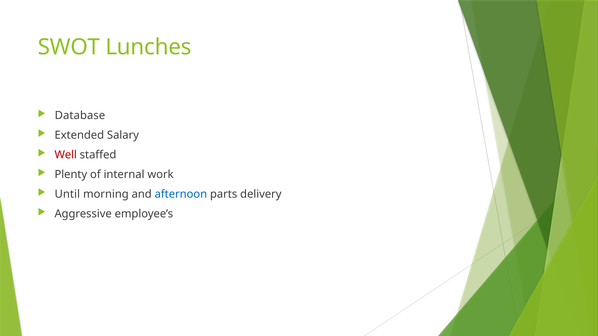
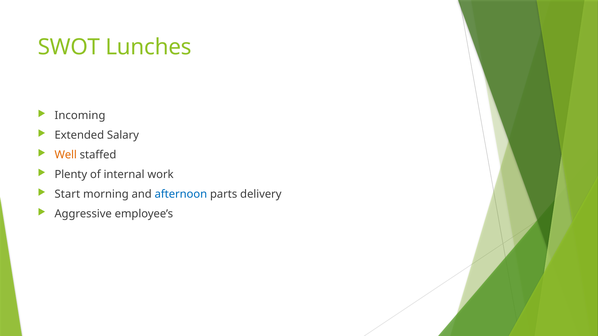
Database: Database -> Incoming
Well colour: red -> orange
Until: Until -> Start
